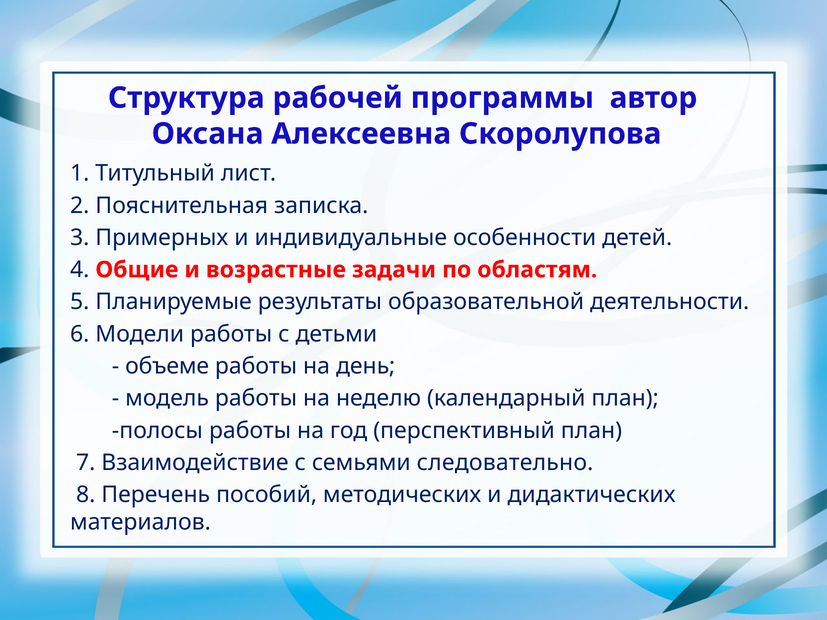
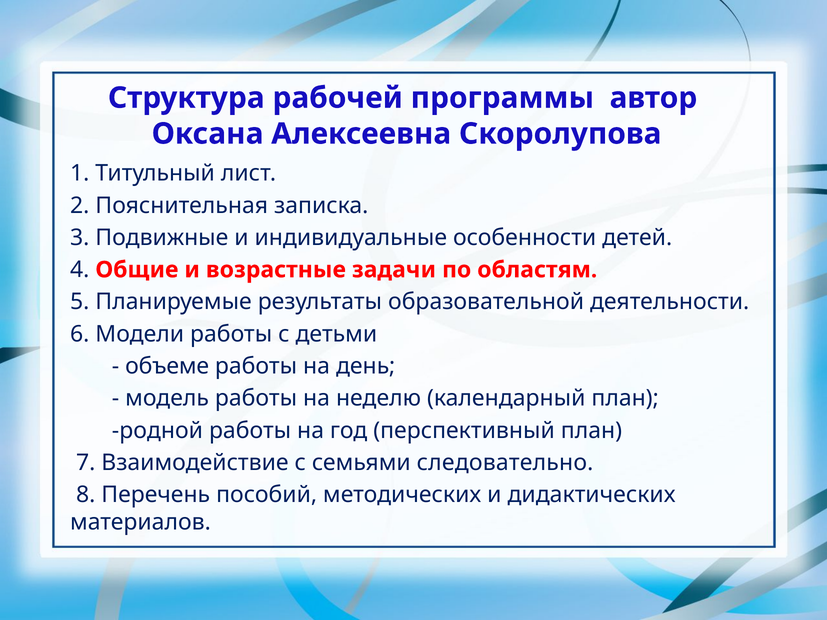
Примерных: Примерных -> Подвижные
полосы: полосы -> родной
